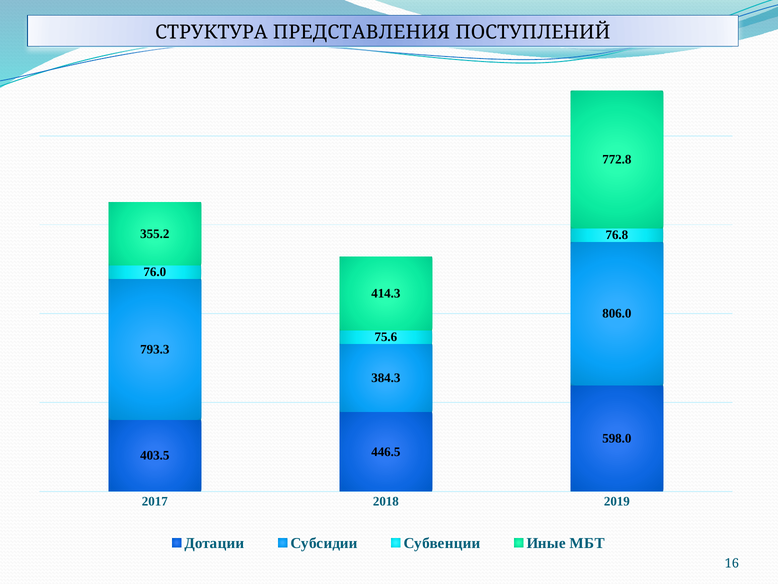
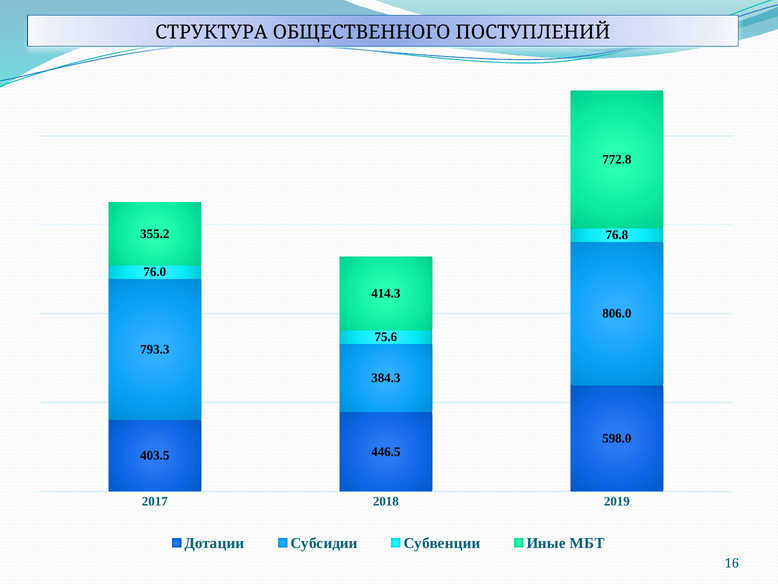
ПРЕДСТАВЛЕНИЯ: ПРЕДСТАВЛЕНИЯ -> ОБЩЕСТВЕННОГО
